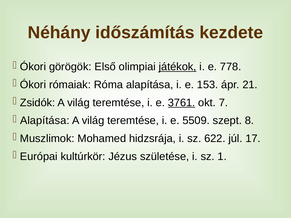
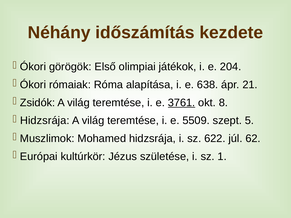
játékok underline: present -> none
778: 778 -> 204
153: 153 -> 638
7: 7 -> 8
Alapítása at (45, 121): Alapítása -> Hidzsrája
8: 8 -> 5
17: 17 -> 62
